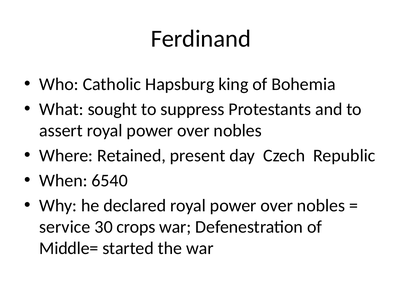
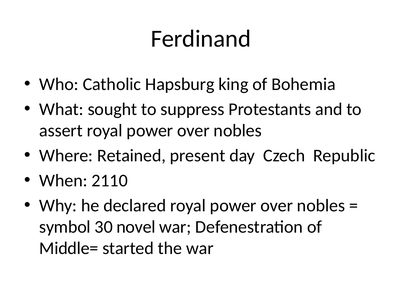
6540: 6540 -> 2110
service: service -> symbol
crops: crops -> novel
